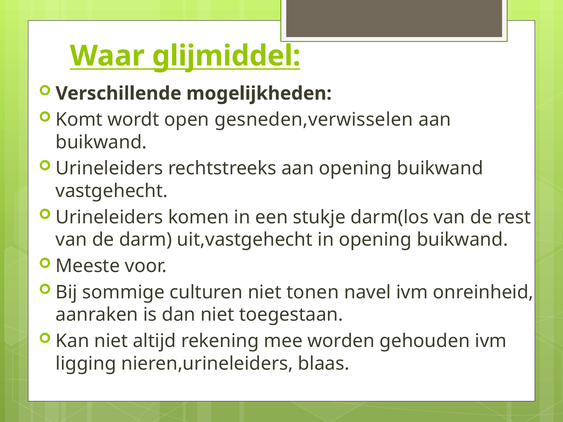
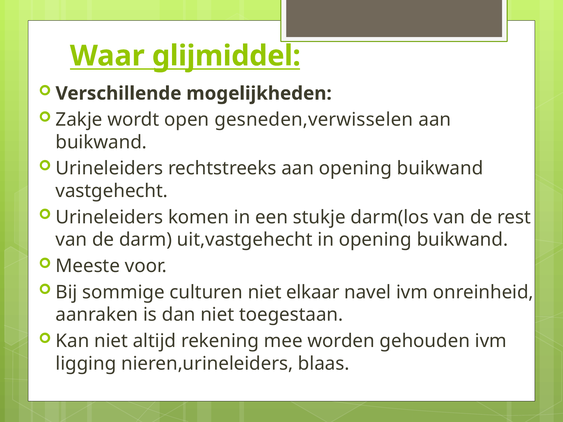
Komt: Komt -> Zakje
tonen: tonen -> elkaar
